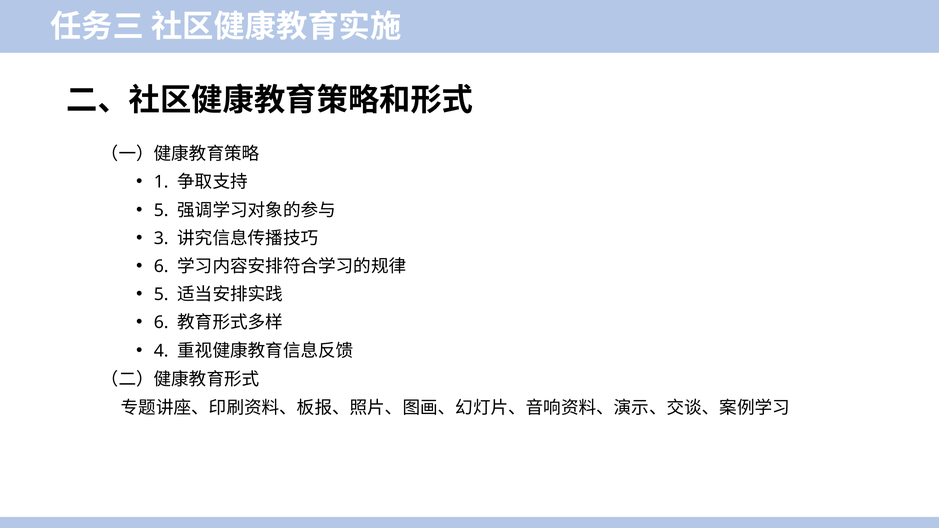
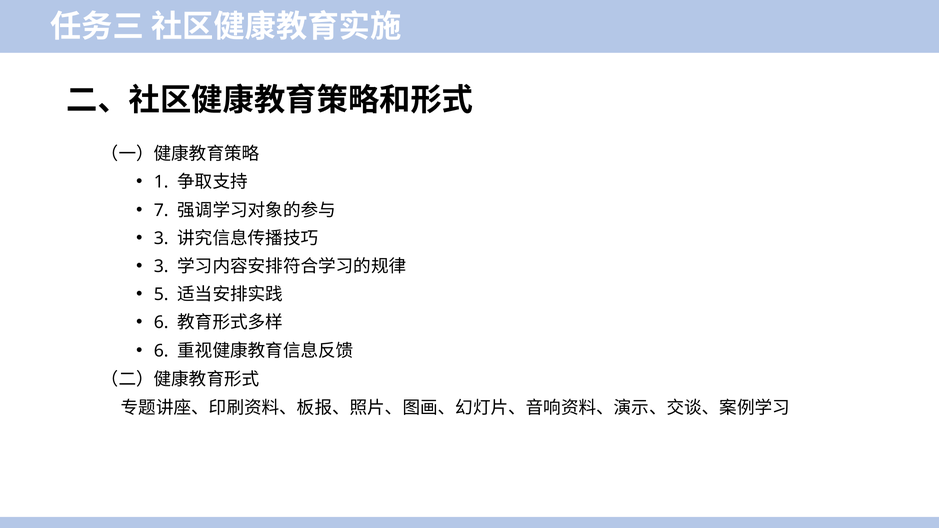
5 at (161, 210): 5 -> 7
6 at (161, 267): 6 -> 3
4 at (161, 351): 4 -> 6
